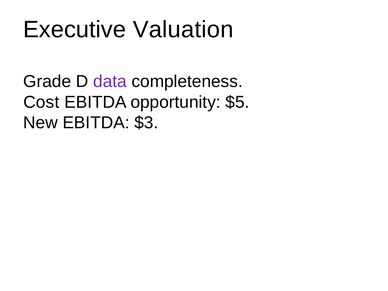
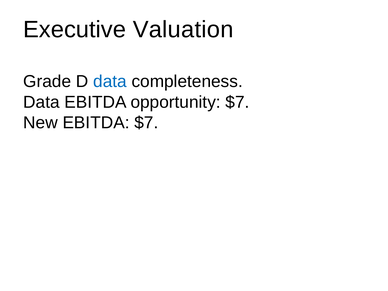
data at (110, 81) colour: purple -> blue
Cost at (41, 102): Cost -> Data
opportunity $5: $5 -> $7
EBITDA $3: $3 -> $7
